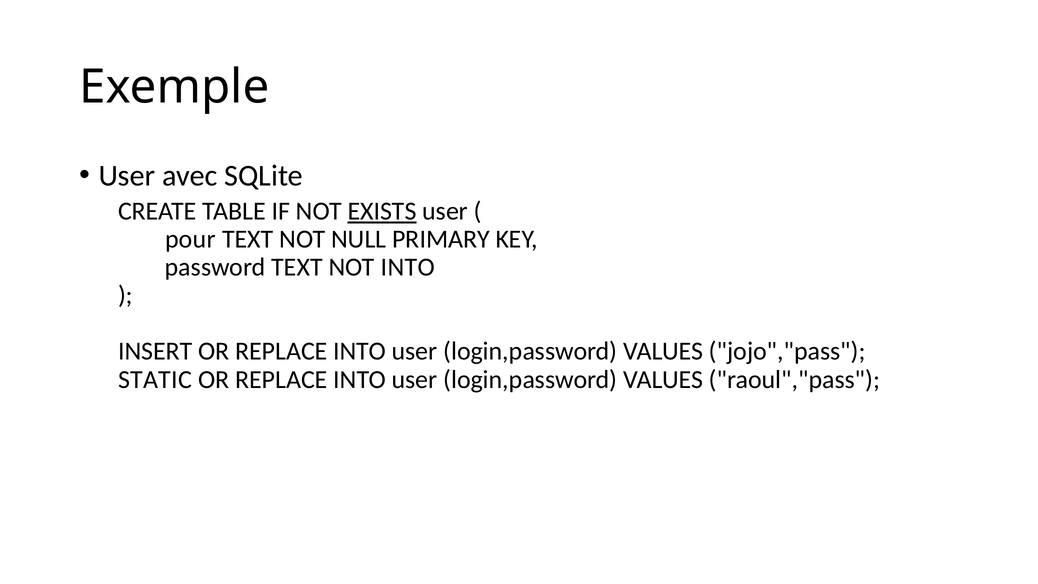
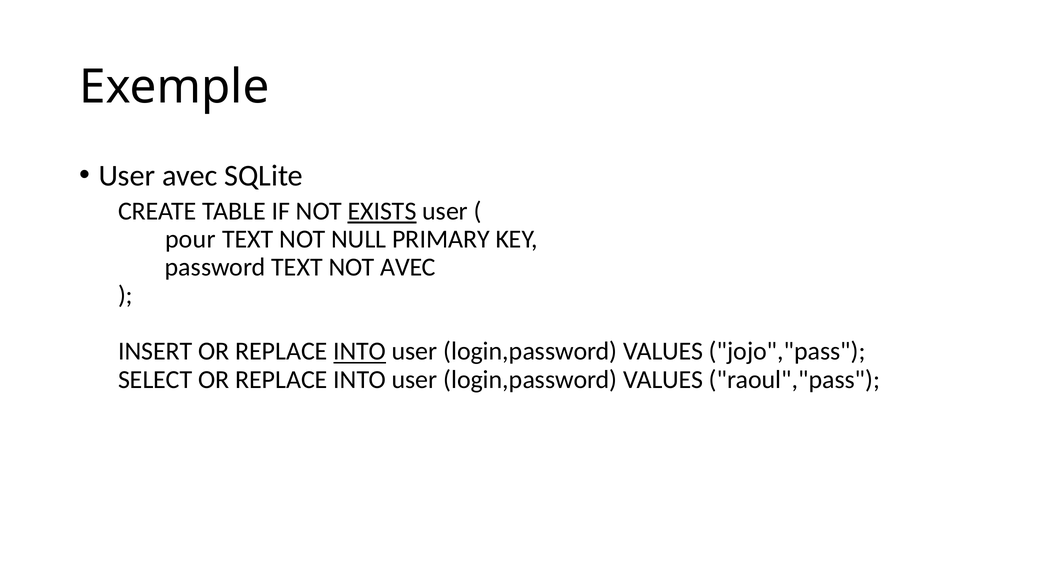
NOT INTO: INTO -> AVEC
INTO at (360, 351) underline: none -> present
STATIC: STATIC -> SELECT
